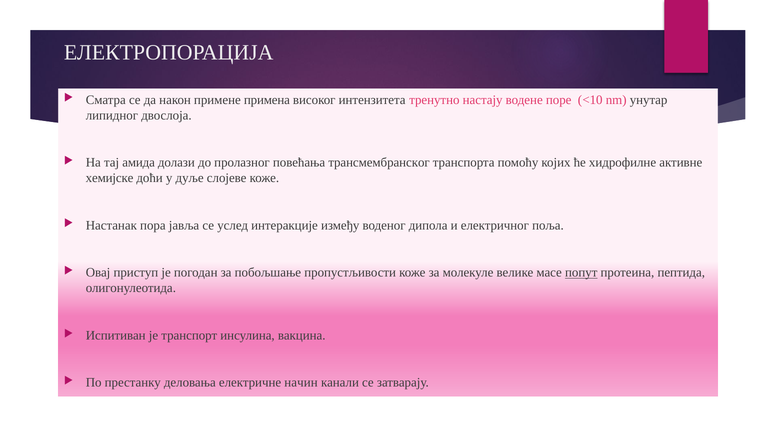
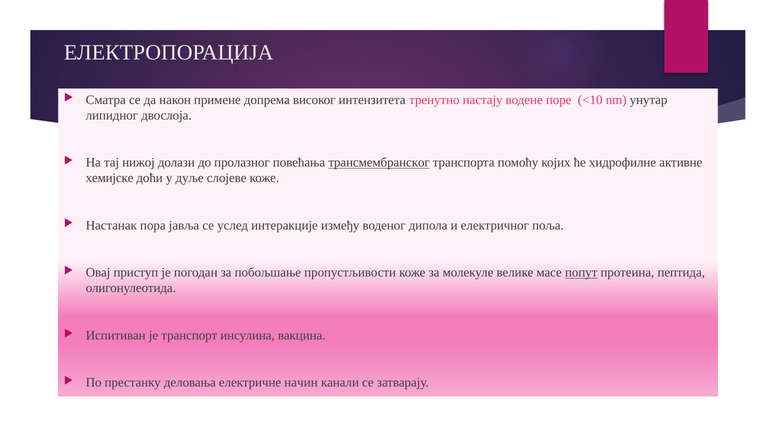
примена: примена -> допрема
амида: амида -> нижој
трансмембранског underline: none -> present
